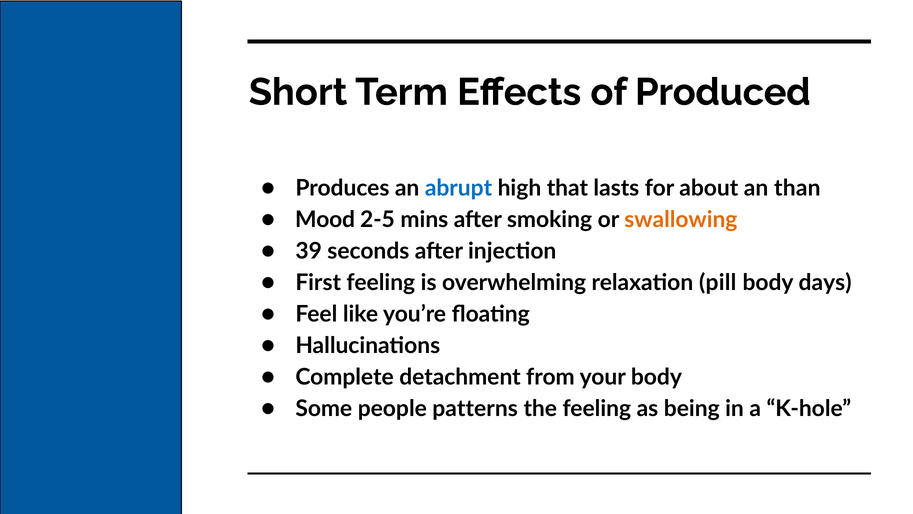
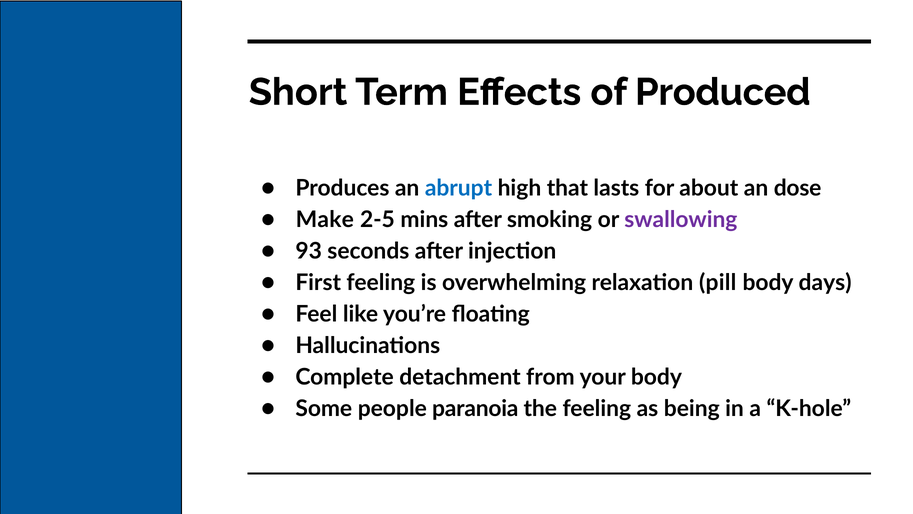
than: than -> dose
Mood: Mood -> Make
swallowing colour: orange -> purple
39: 39 -> 93
patterns: patterns -> paranoia
